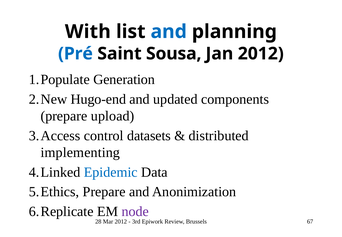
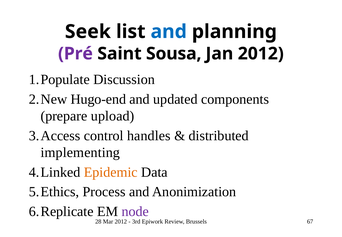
With: With -> Seek
Pré colour: blue -> purple
Generation: Generation -> Discussion
datasets: datasets -> handles
Epidemic colour: blue -> orange
Prepare at (104, 192): Prepare -> Process
